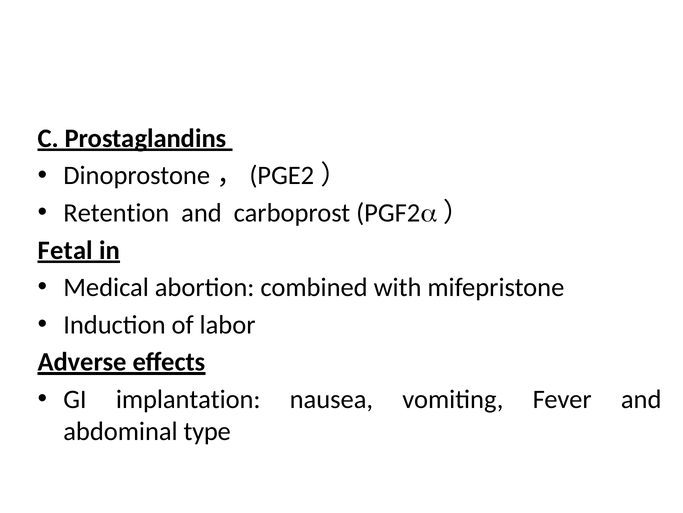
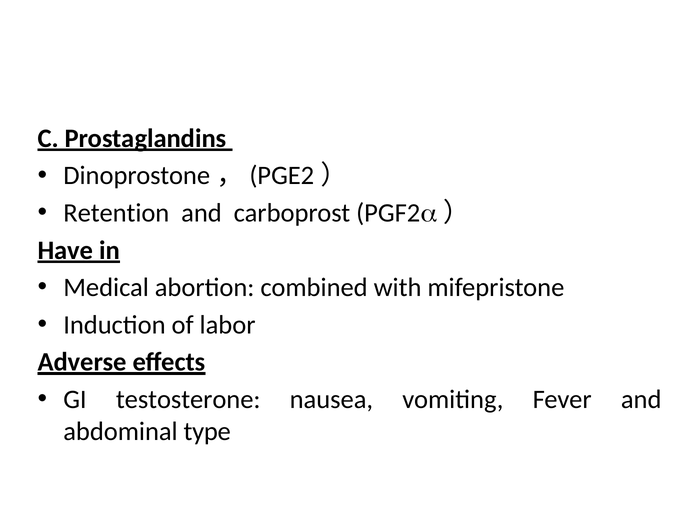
Fetal: Fetal -> Have
implantation: implantation -> testosterone
